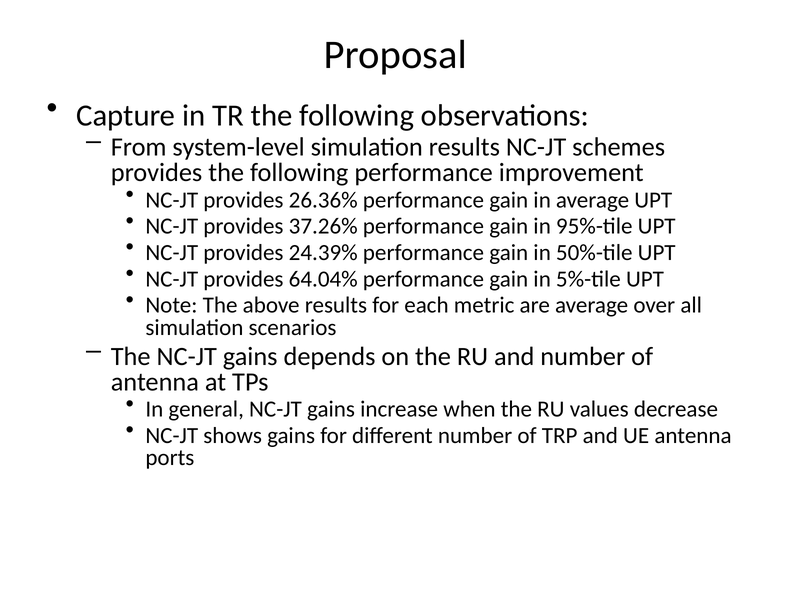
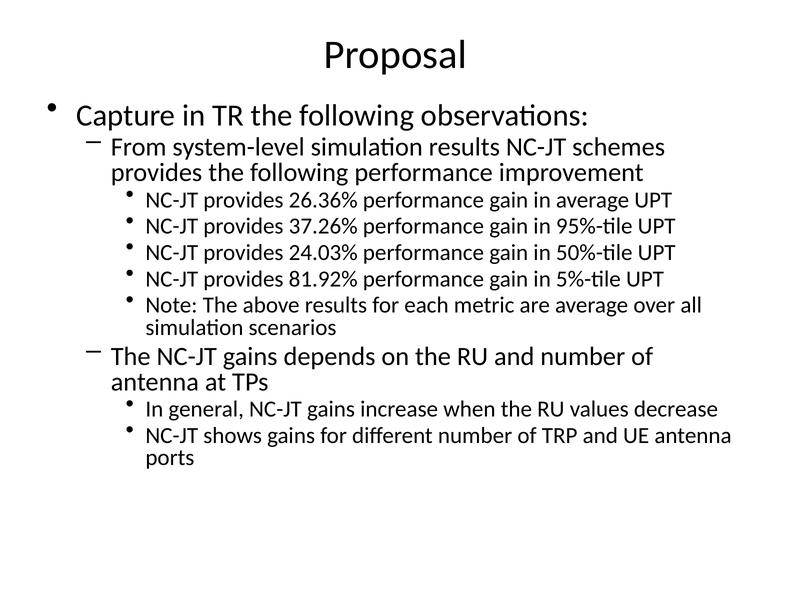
24.39%: 24.39% -> 24.03%
64.04%: 64.04% -> 81.92%
